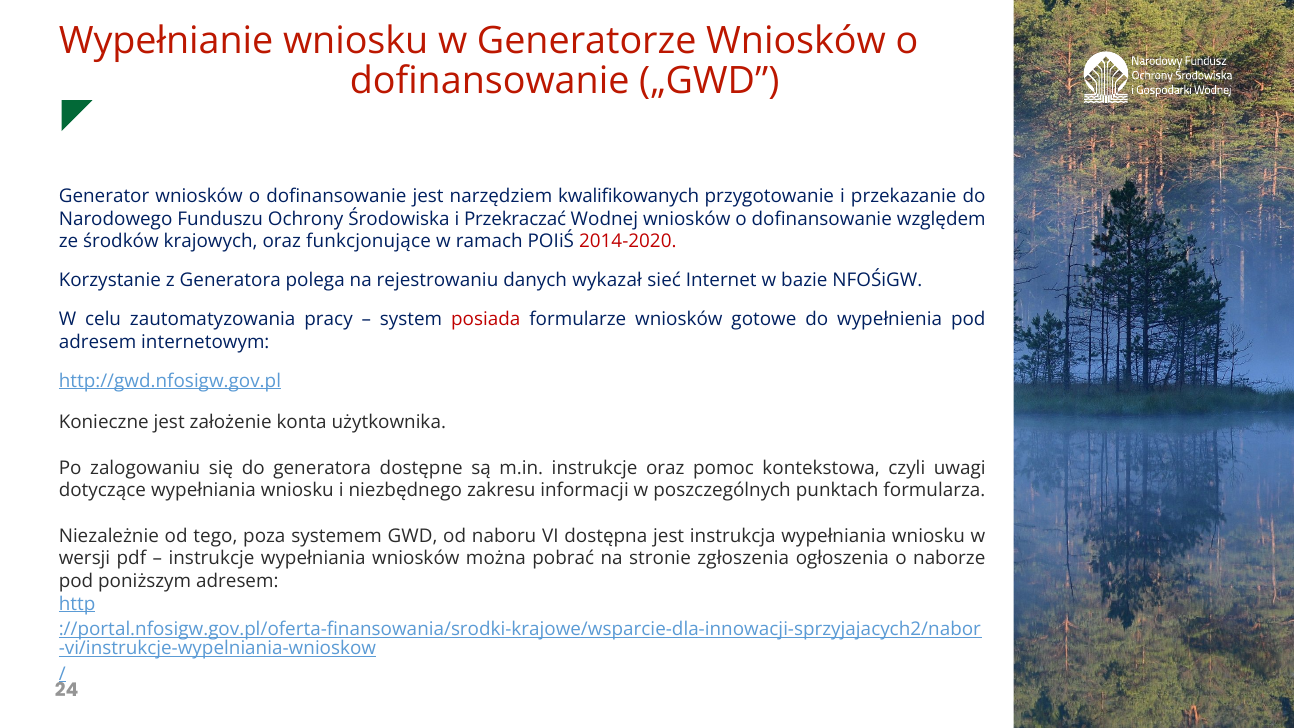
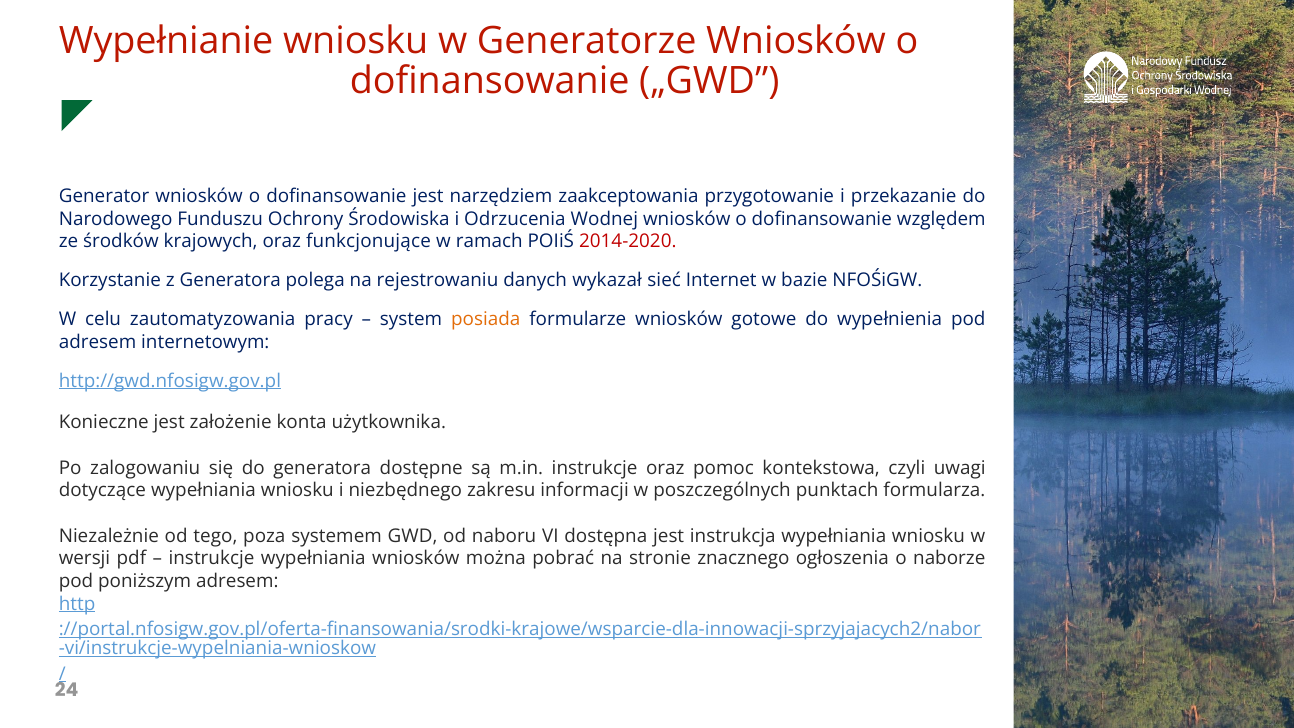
kwalifikowanych: kwalifikowanych -> zaakceptowania
Przekraczać: Przekraczać -> Odrzucenia
posiada colour: red -> orange
zgłoszenia: zgłoszenia -> znacznego
